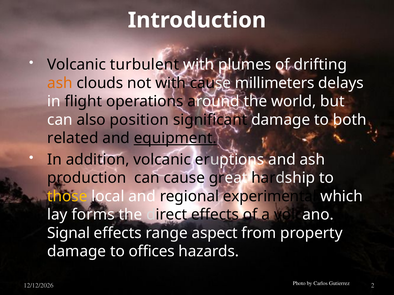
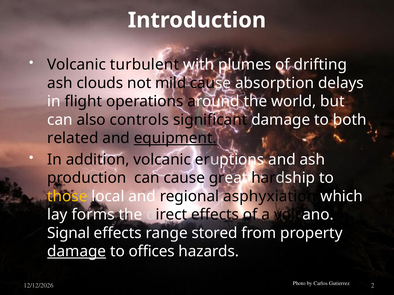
ash at (60, 83) colour: orange -> black
not with: with -> mild
millimeters: millimeters -> absorption
position: position -> controls
experimental: experimental -> asphyxiation
aspect: aspect -> stored
damage at (77, 252) underline: none -> present
